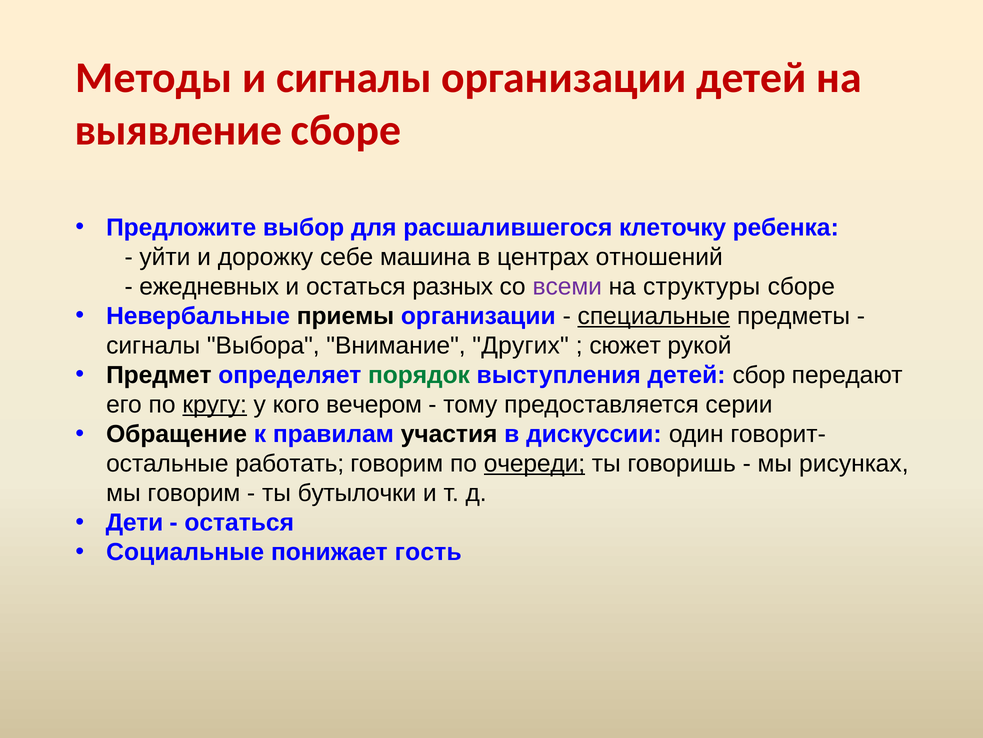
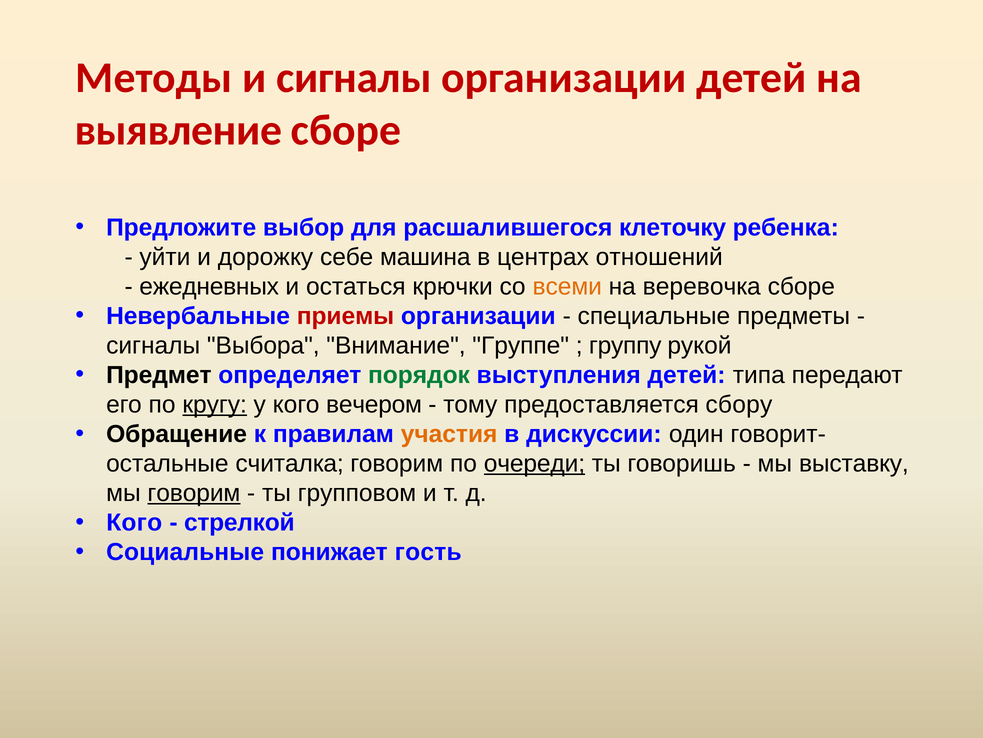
разных: разных -> крючки
всеми colour: purple -> orange
структуры: структуры -> веревочка
приемы colour: black -> red
специальные underline: present -> none
Других: Других -> Группе
сюжет: сюжет -> группу
сбор: сбор -> типа
серии: серии -> сбору
участия colour: black -> orange
работать: работать -> считалка
рисунках: рисунках -> выставку
говорим at (194, 493) underline: none -> present
бутылочки: бутылочки -> групповом
Дети at (134, 522): Дети -> Кого
остаться at (239, 522): остаться -> стрелкой
